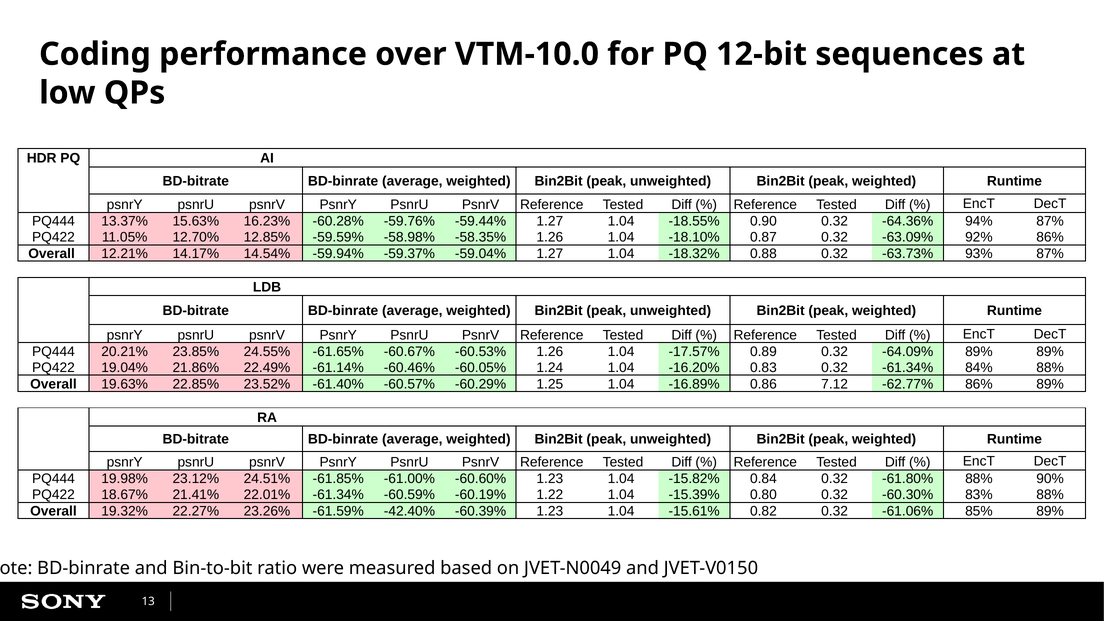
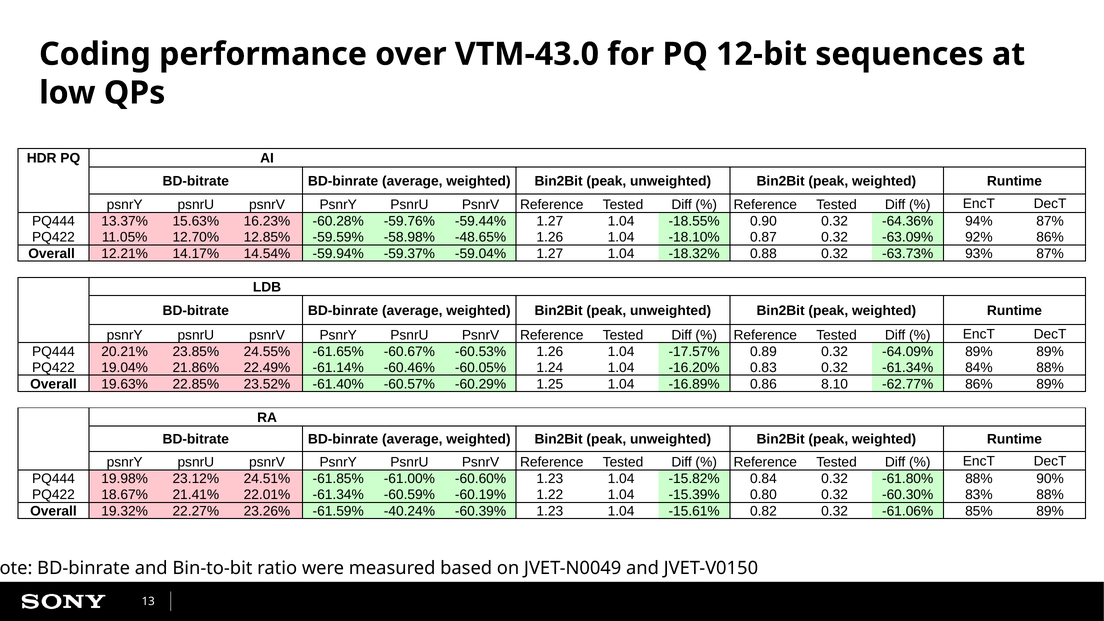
VTM-10.0: VTM-10.0 -> VTM-43.0
-58.35%: -58.35% -> -48.65%
7.12: 7.12 -> 8.10
-42.40%: -42.40% -> -40.24%
